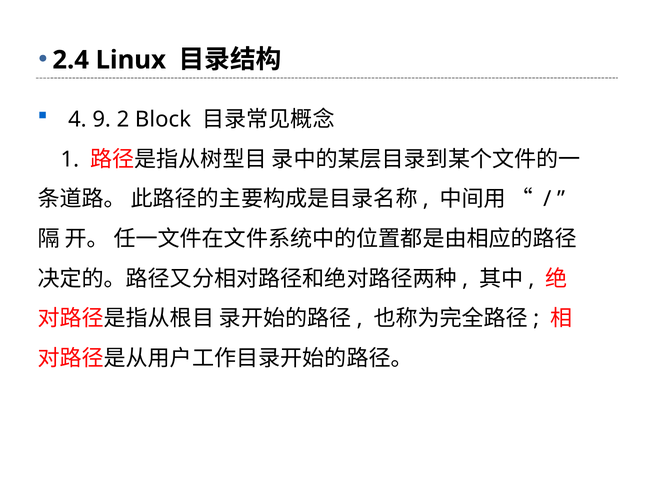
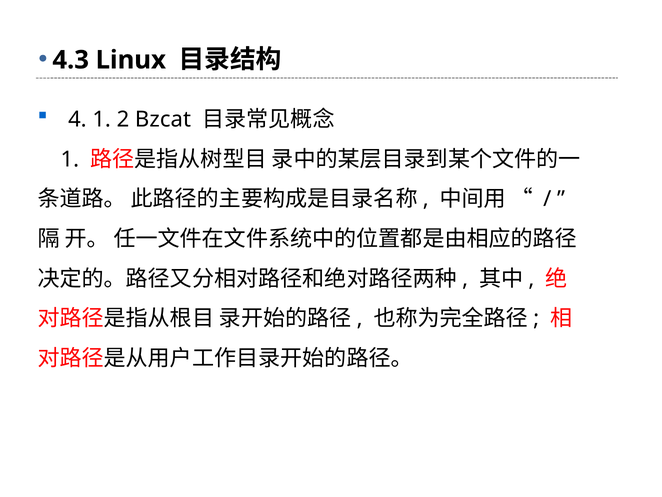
2.4: 2.4 -> 4.3
4 9: 9 -> 1
Block: Block -> Bzcat
